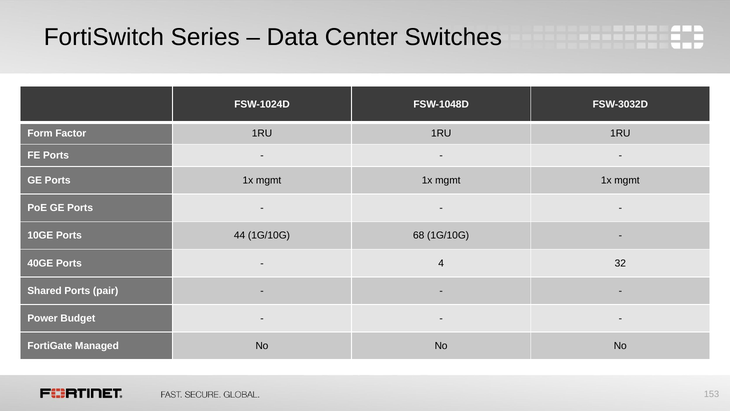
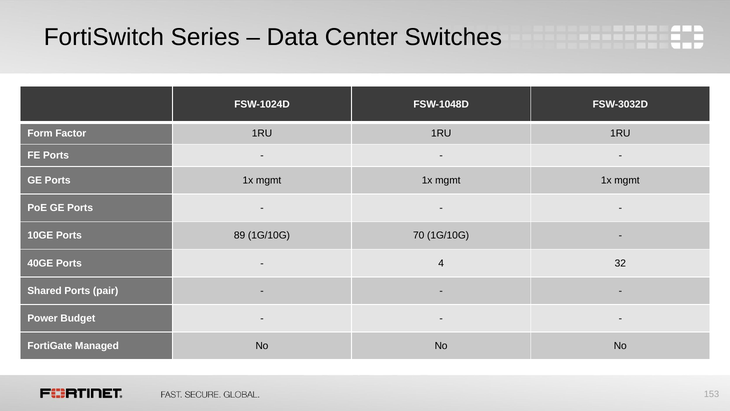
44: 44 -> 89
68: 68 -> 70
